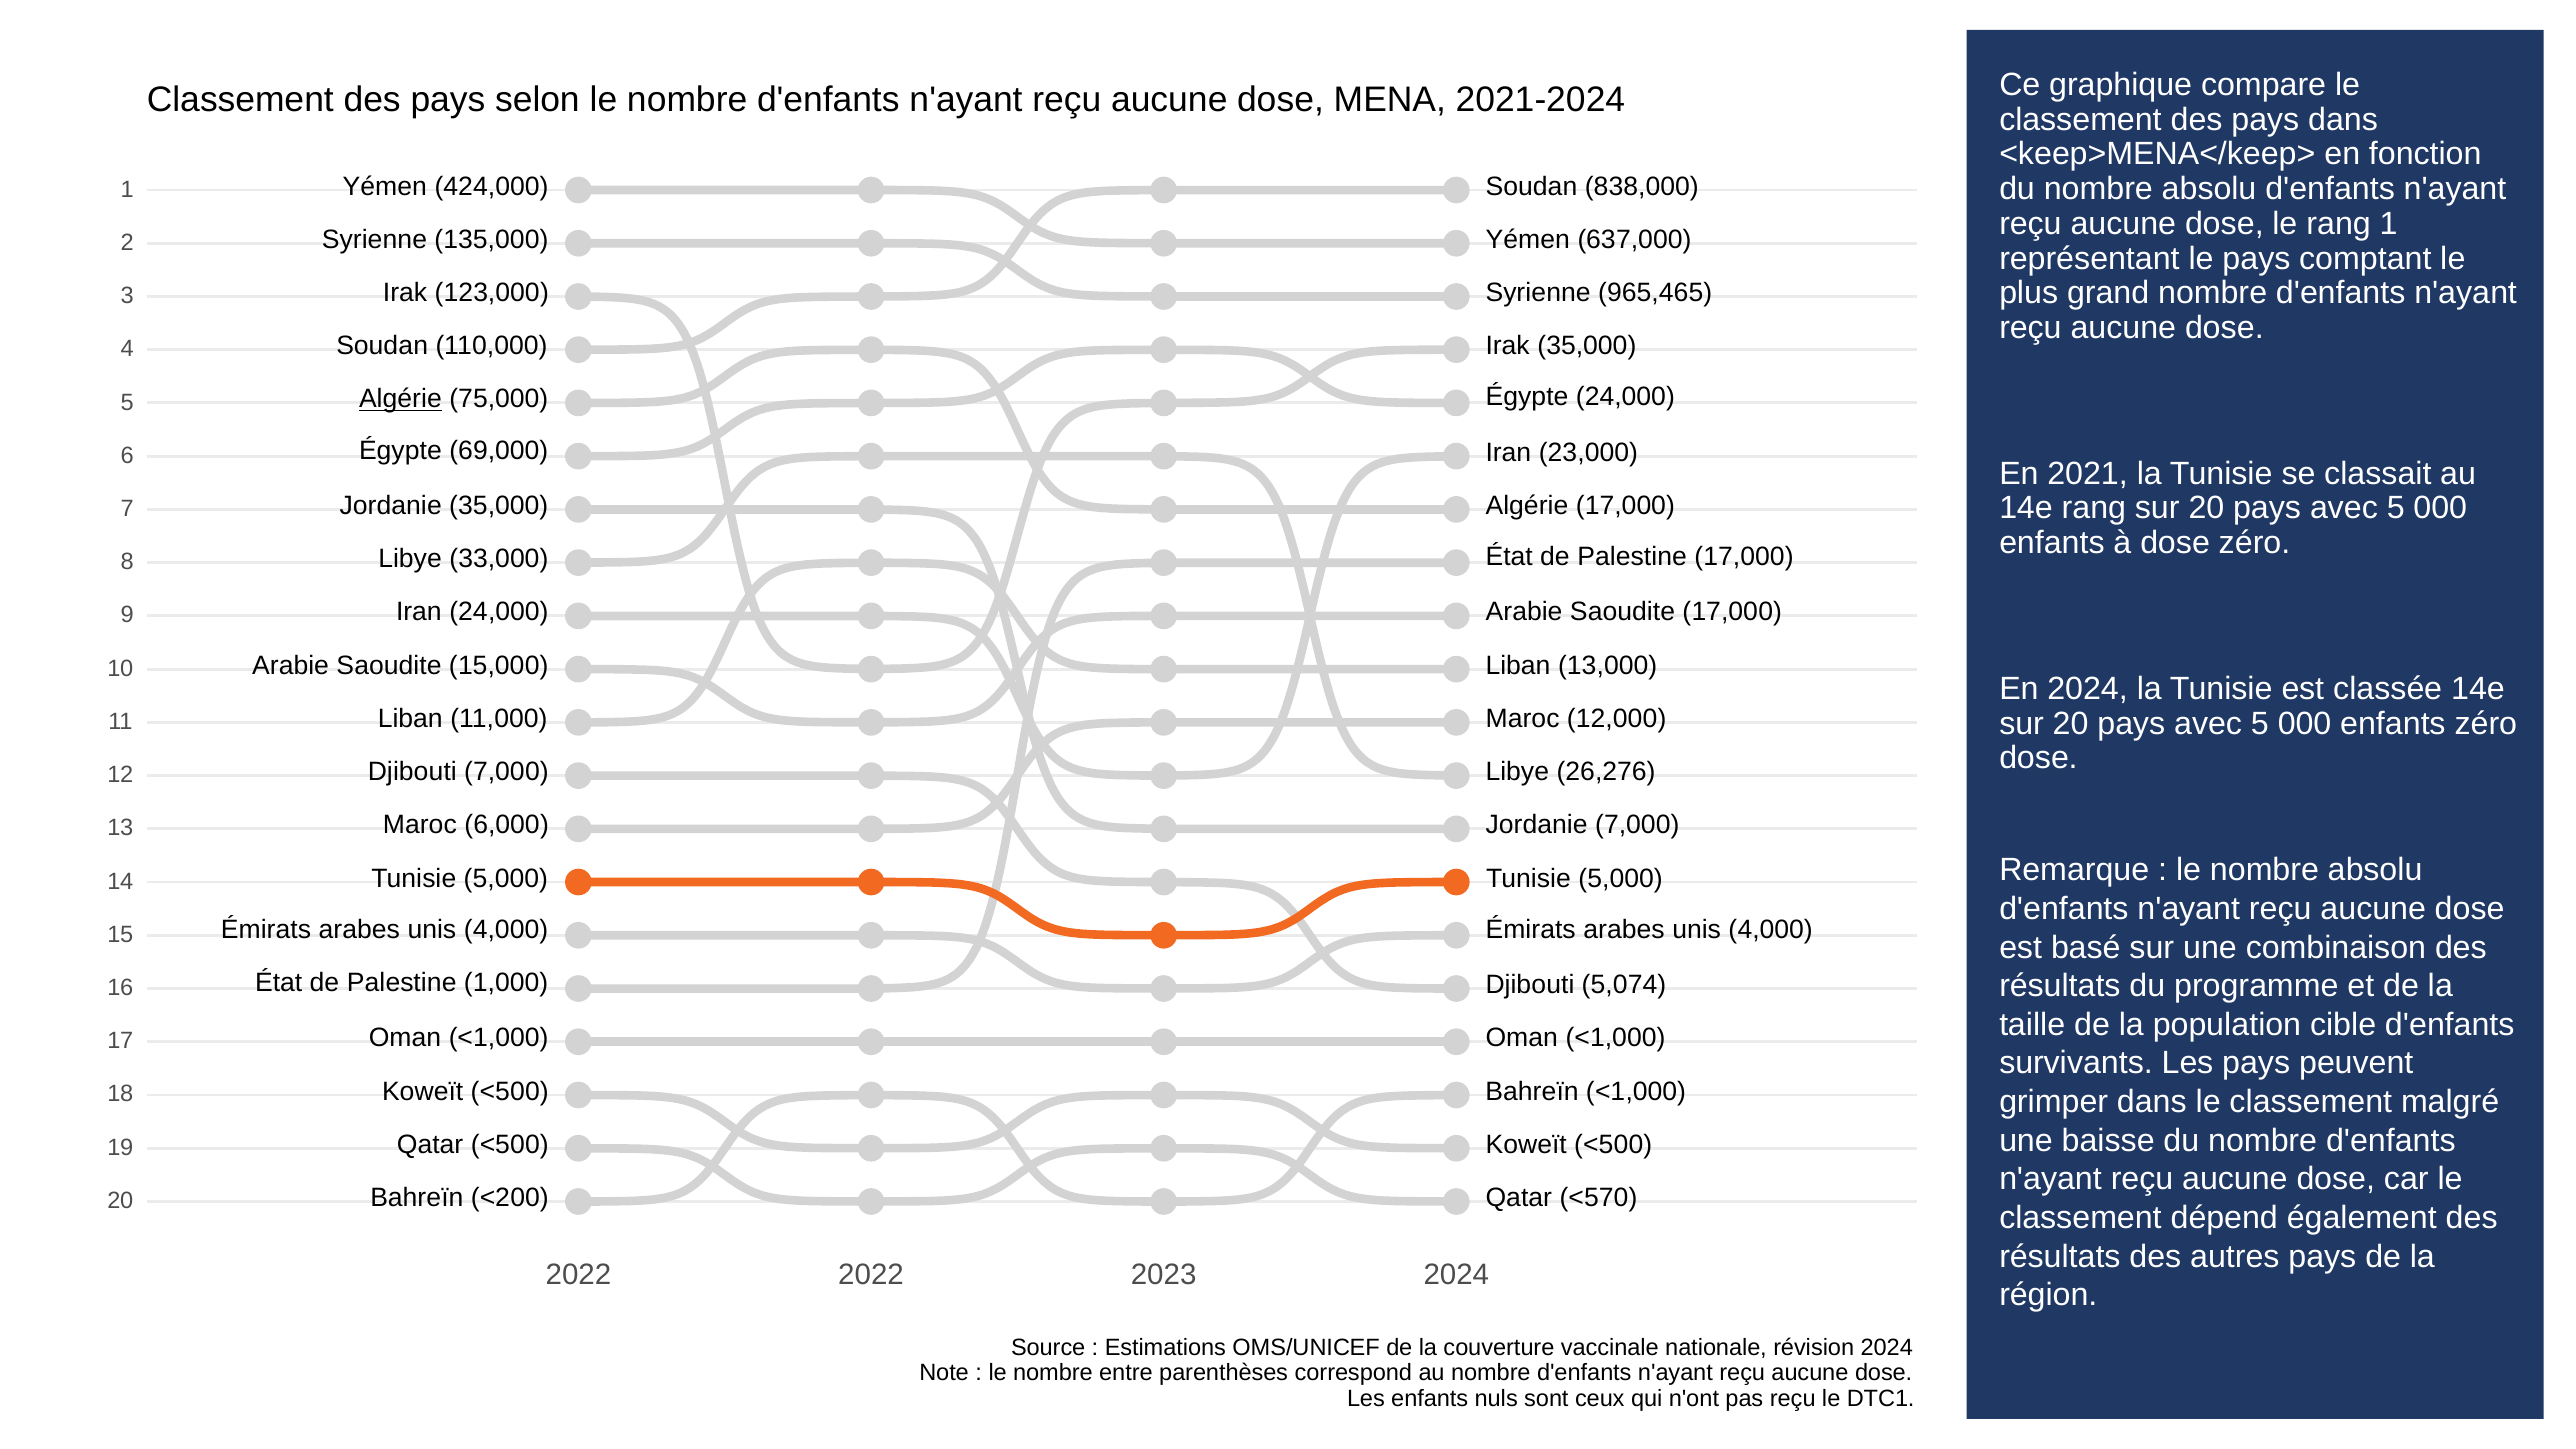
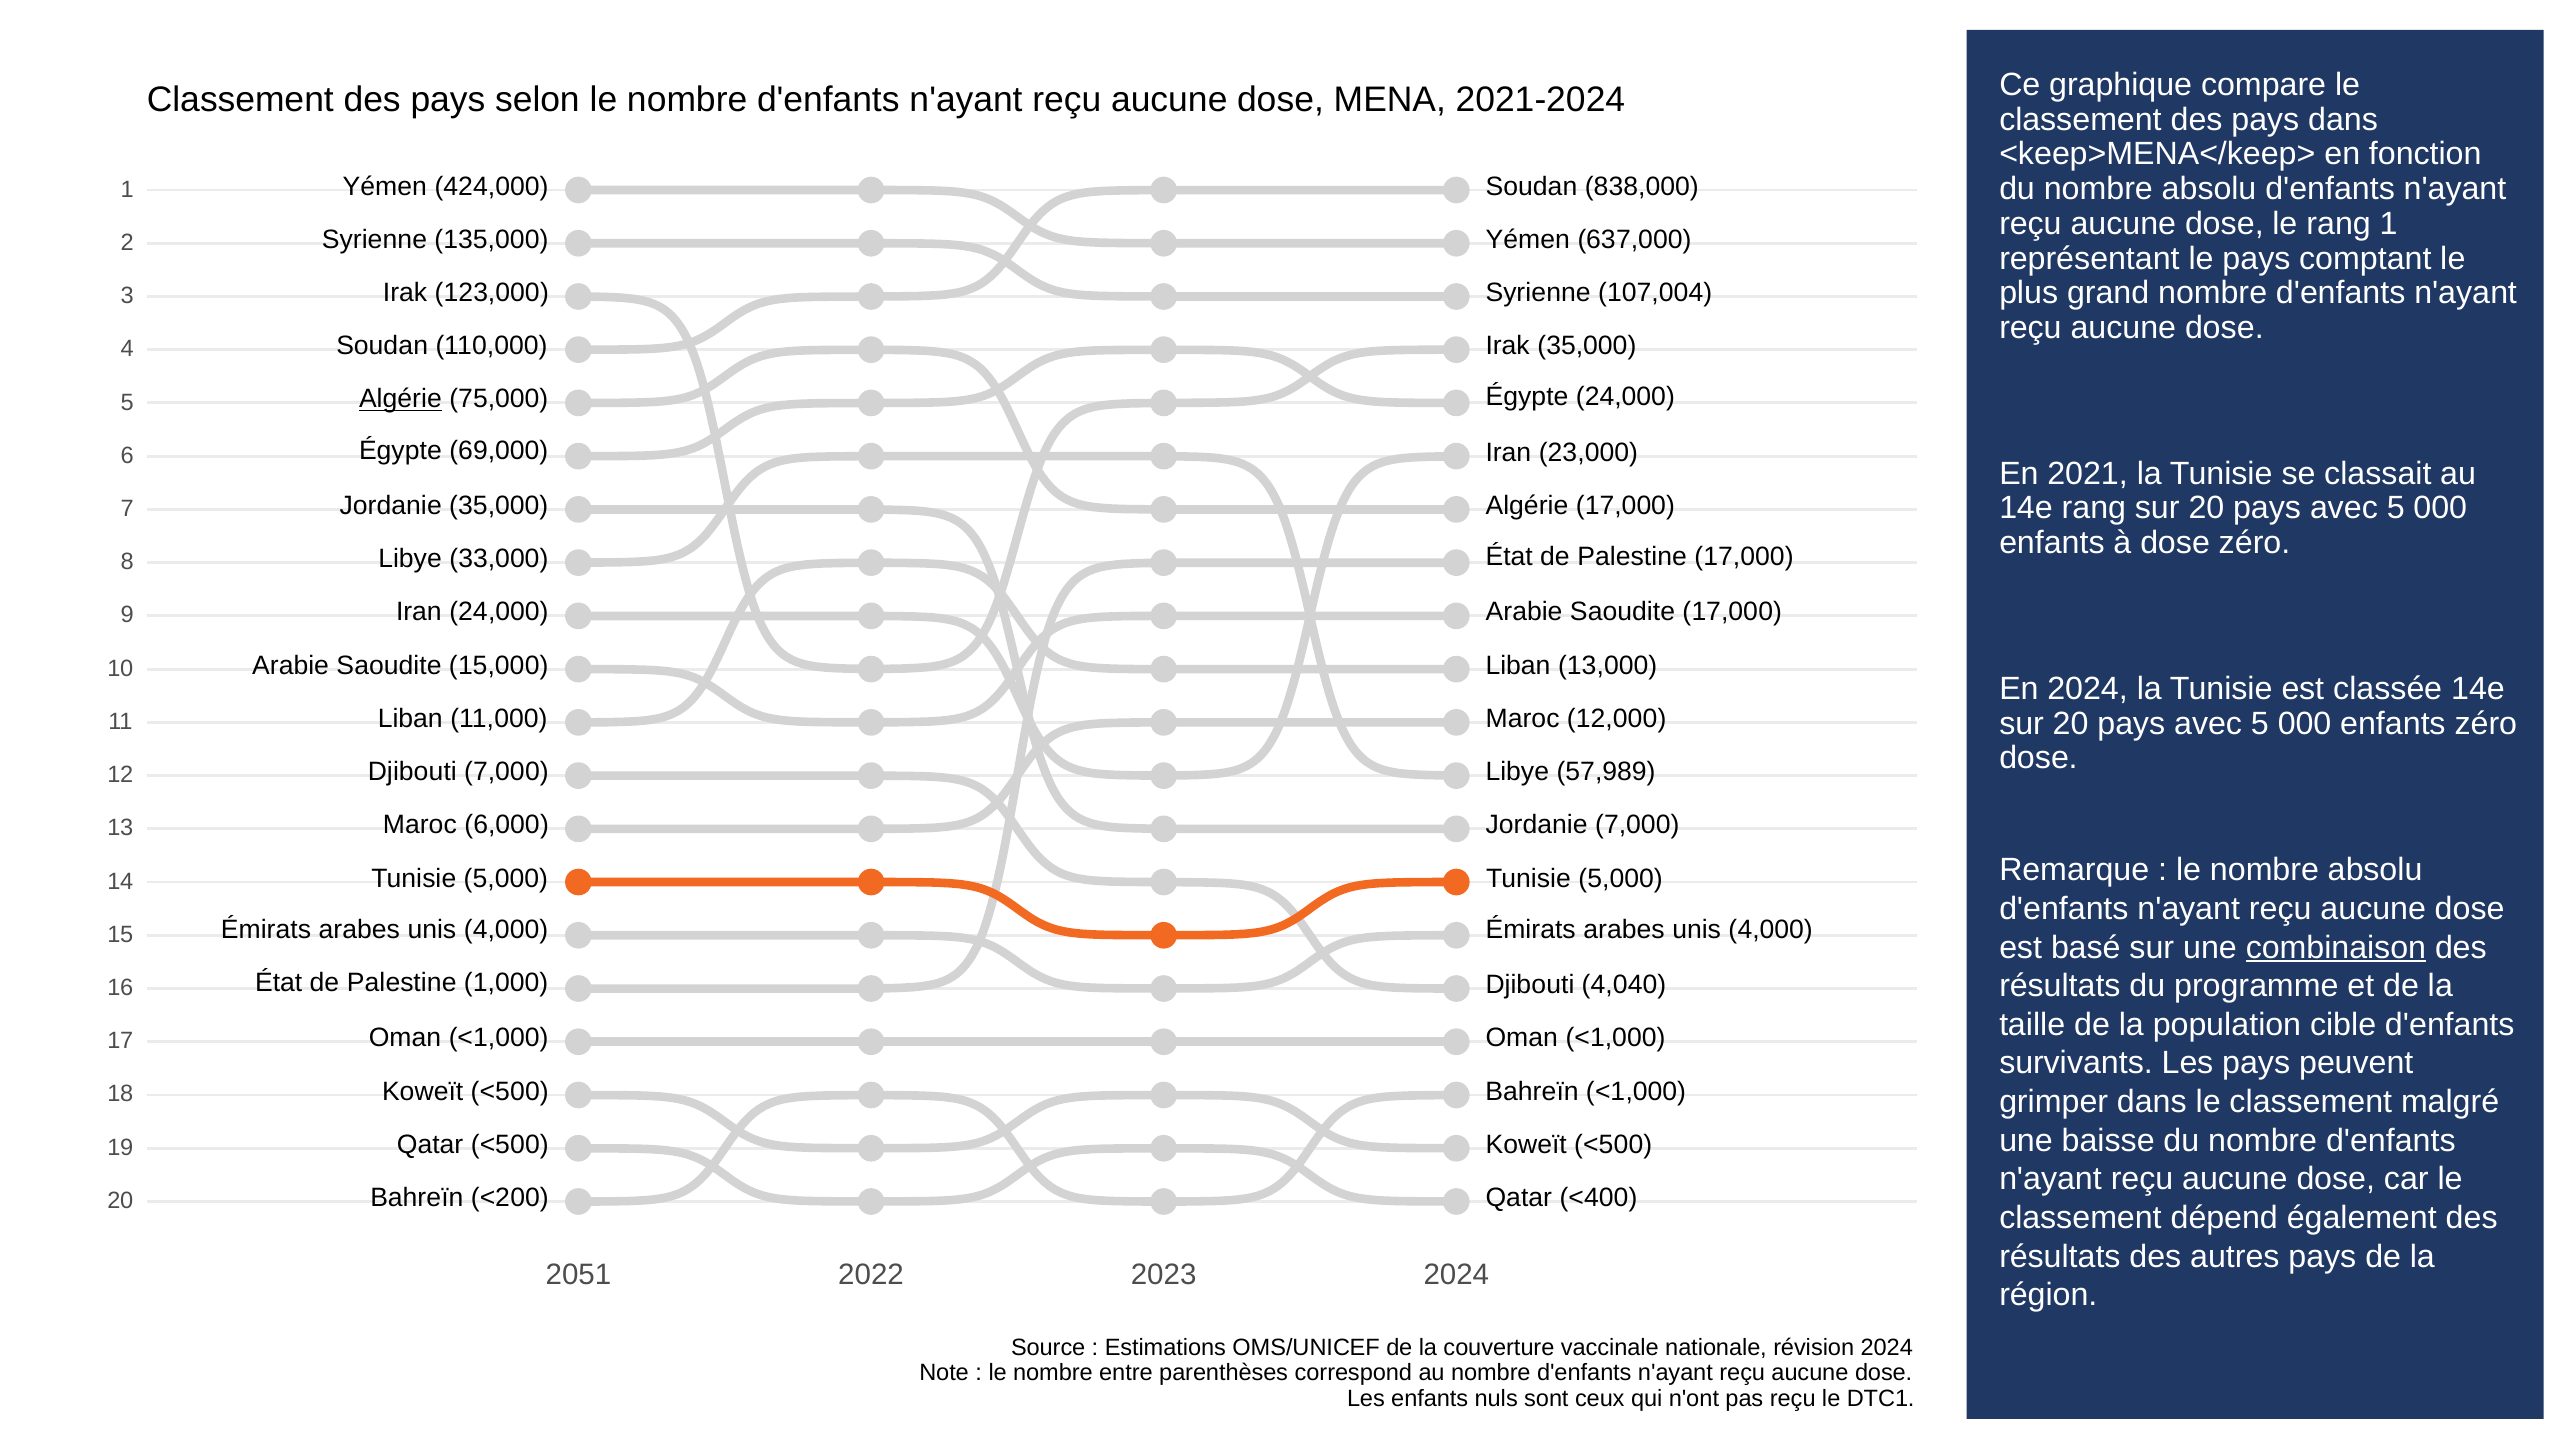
965,465: 965,465 -> 107,004
26,276: 26,276 -> 57,989
combinaison underline: none -> present
5,074: 5,074 -> 4,040
<570: <570 -> <400
2022 at (578, 1275): 2022 -> 2051
